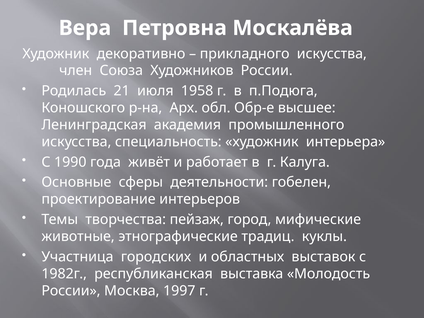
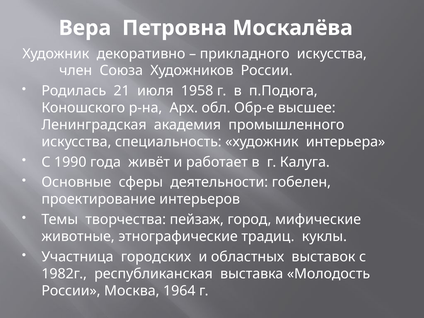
1997: 1997 -> 1964
